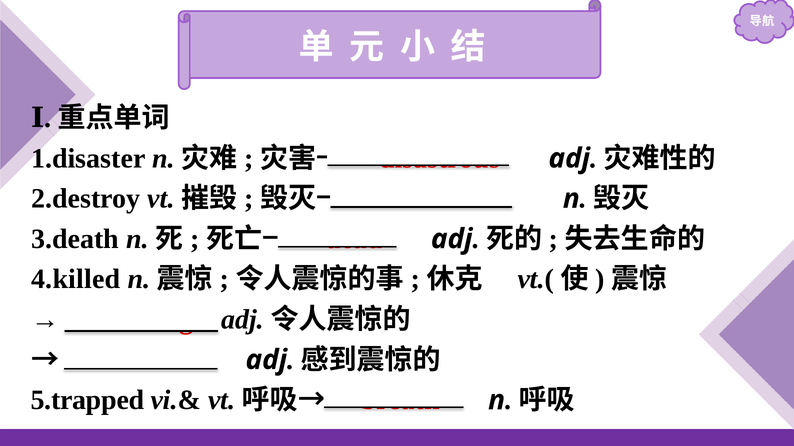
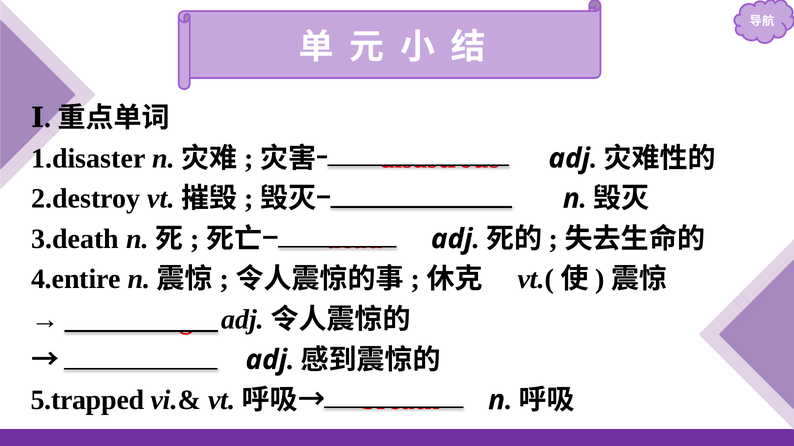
4.killed: 4.killed -> 4.entire
